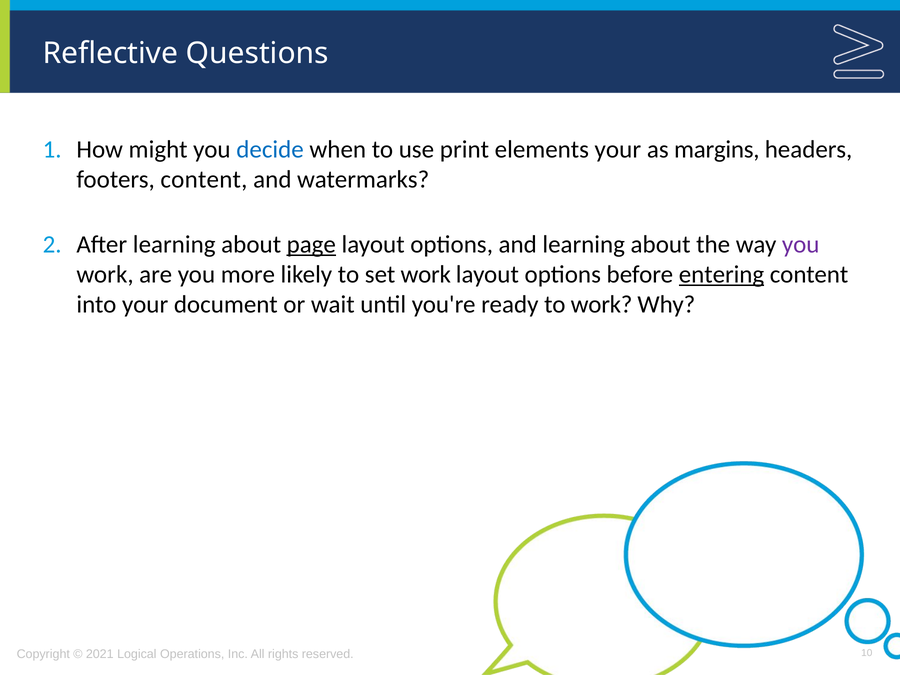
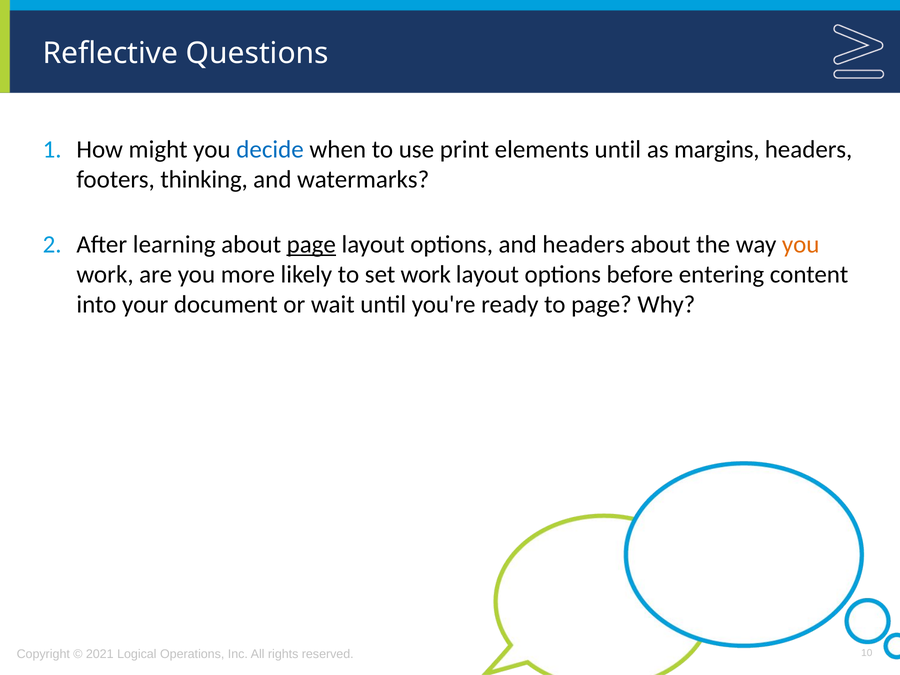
elements your: your -> until
footers content: content -> thinking
and learning: learning -> headers
you at (801, 244) colour: purple -> orange
entering underline: present -> none
to work: work -> page
